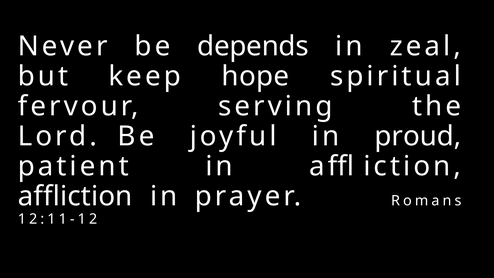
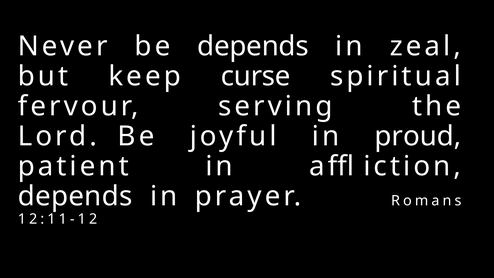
hope: hope -> curse
affliction at (75, 196): affliction -> depends
